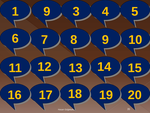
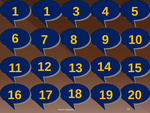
1 9: 9 -> 1
